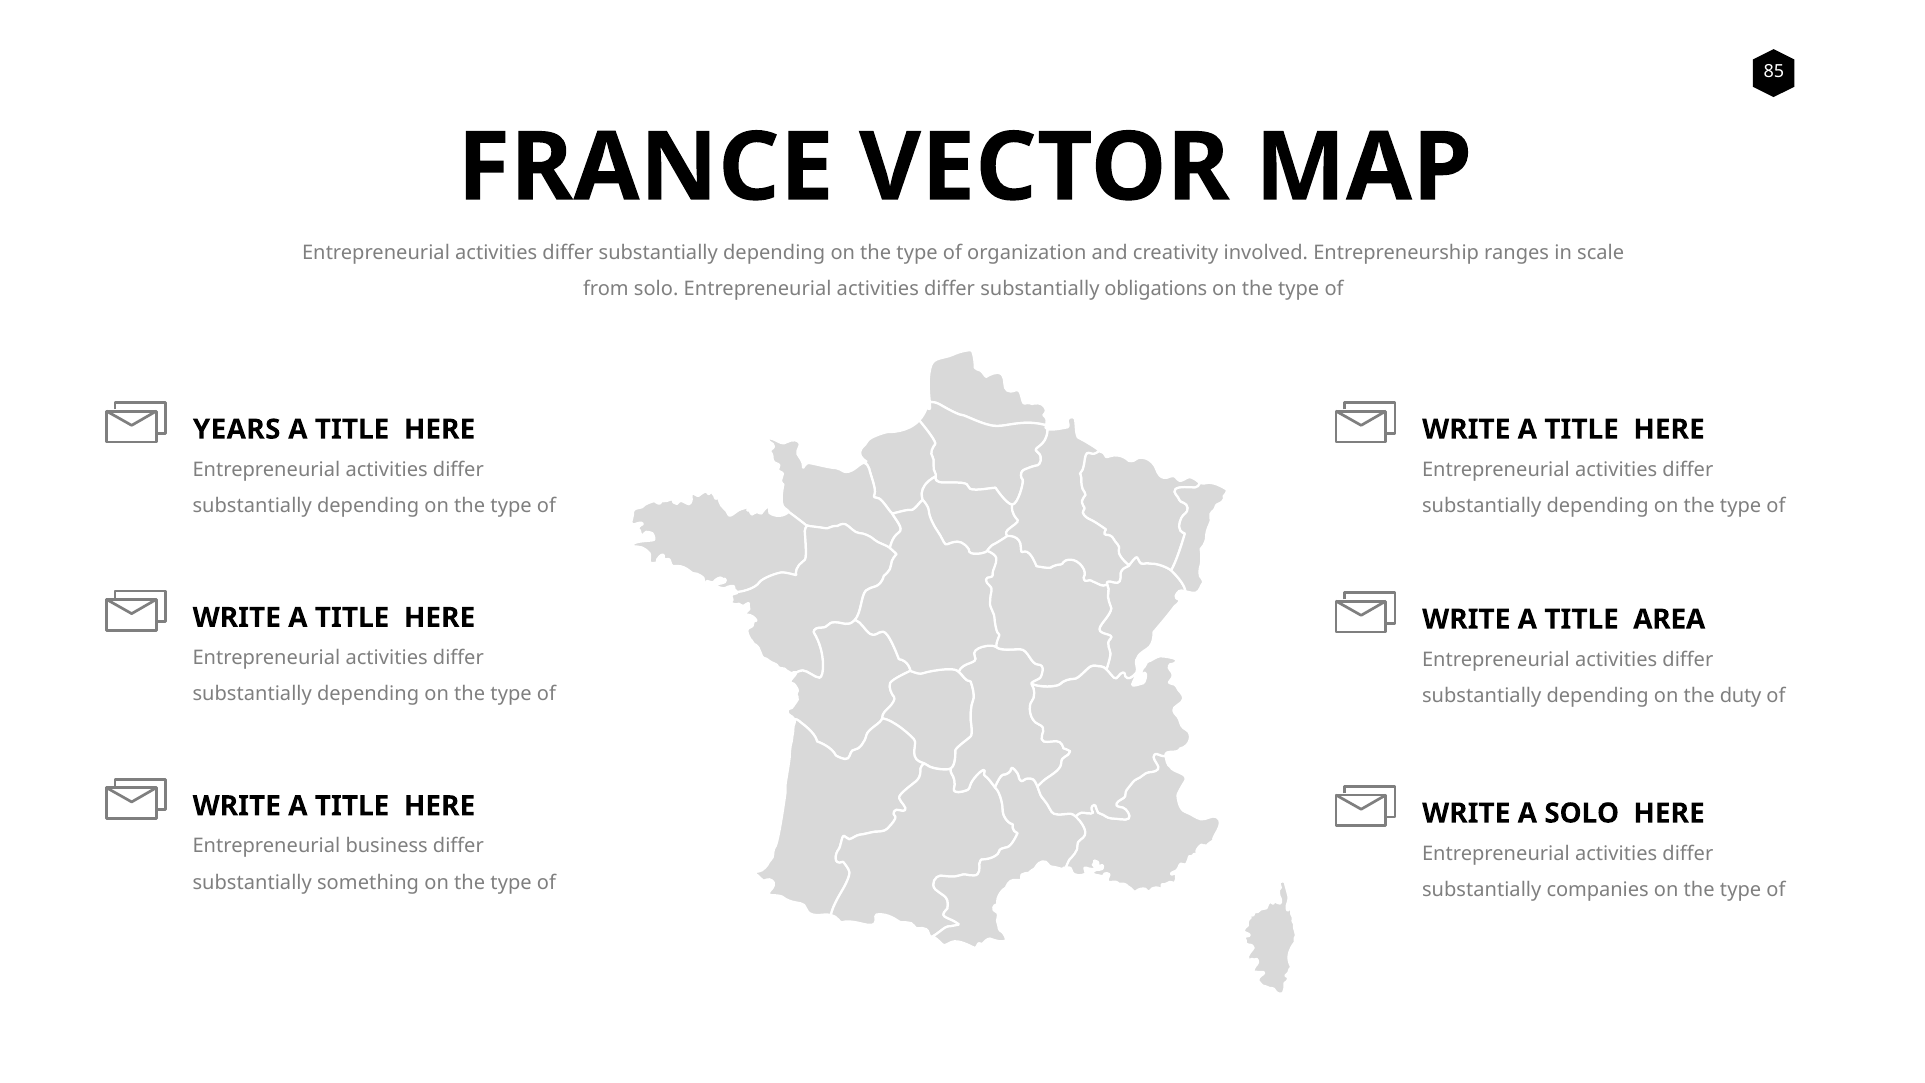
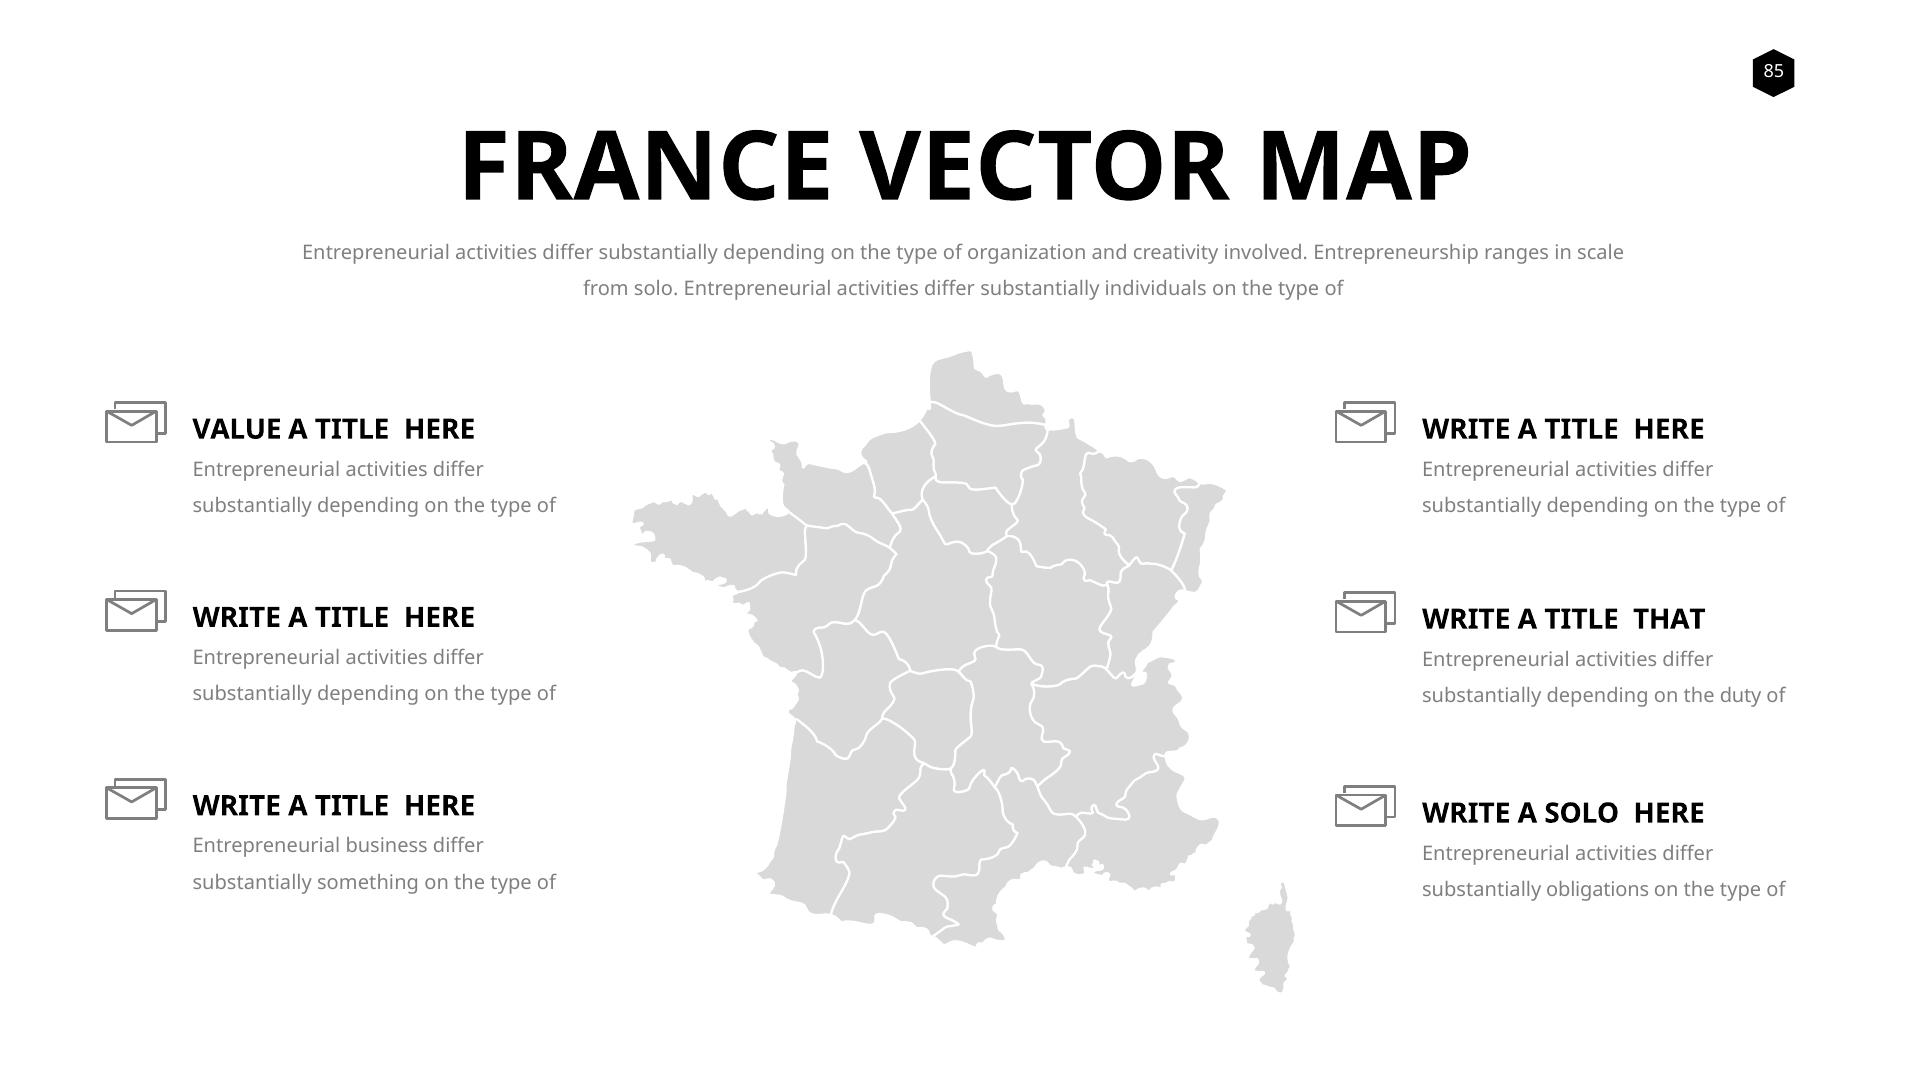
obligations: obligations -> individuals
YEARS: YEARS -> VALUE
AREA: AREA -> THAT
companies: companies -> obligations
